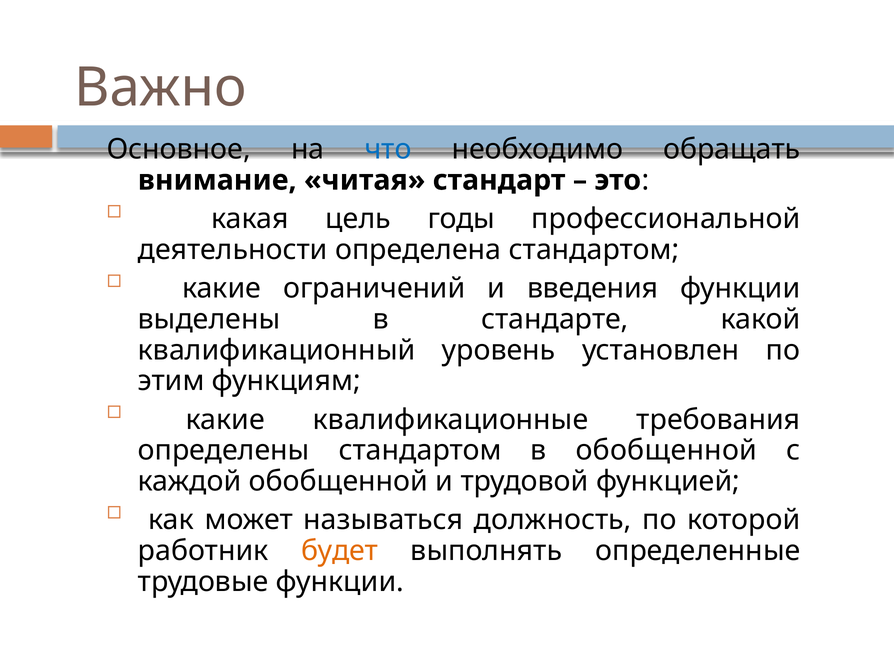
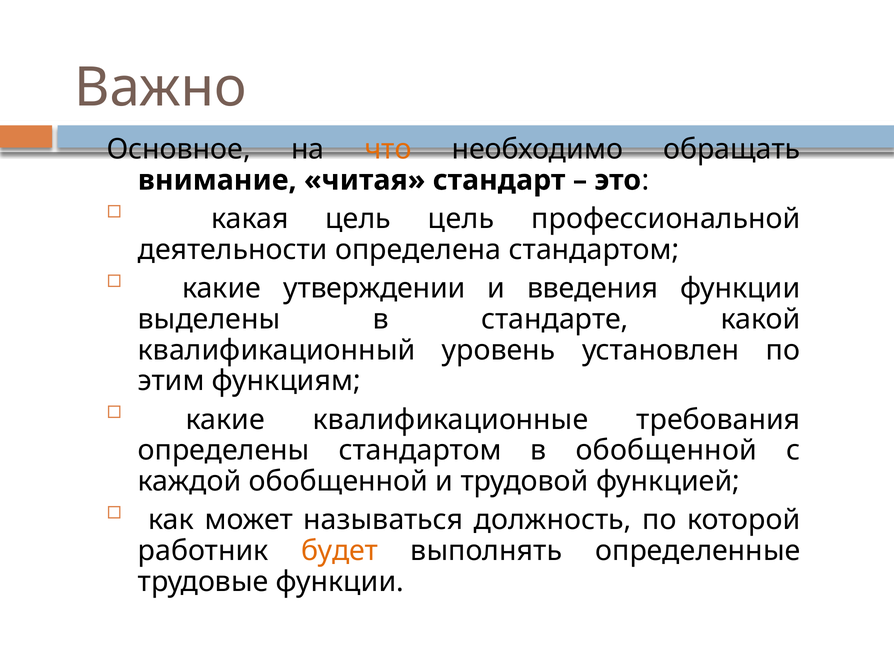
что colour: blue -> orange
цель годы: годы -> цель
ограничений: ограничений -> утверждении
